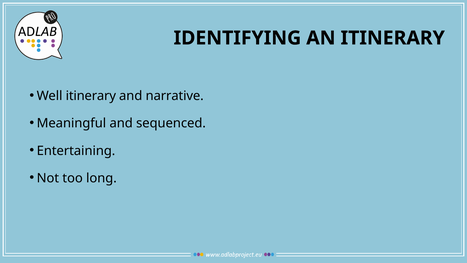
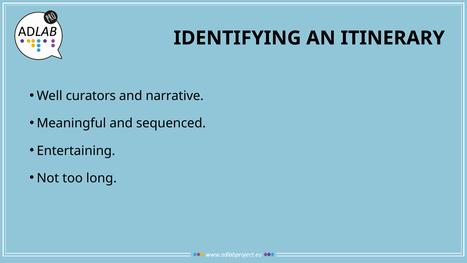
Well itinerary: itinerary -> curators
